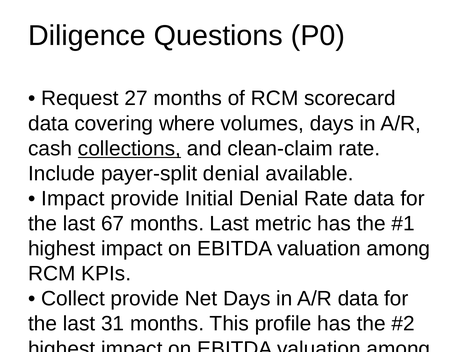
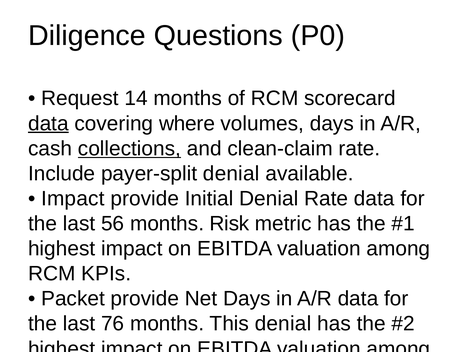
27: 27 -> 14
data at (48, 123) underline: none -> present
67: 67 -> 56
months Last: Last -> Risk
Collect at (73, 299): Collect -> Packet
31: 31 -> 76
This profile: profile -> denial
